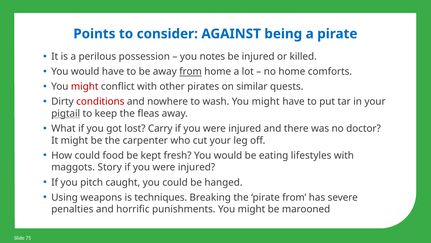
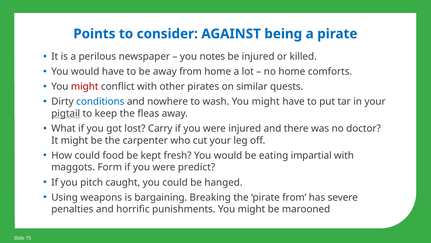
possession: possession -> newspaper
from at (191, 71) underline: present -> none
conditions colour: red -> blue
lifestyles: lifestyles -> impartial
Story: Story -> Form
injured at (197, 167): injured -> predict
techniques: techniques -> bargaining
